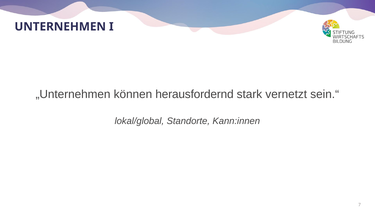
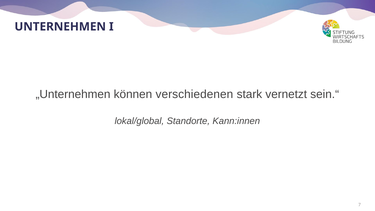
herausfordernd: herausfordernd -> verschiedenen
